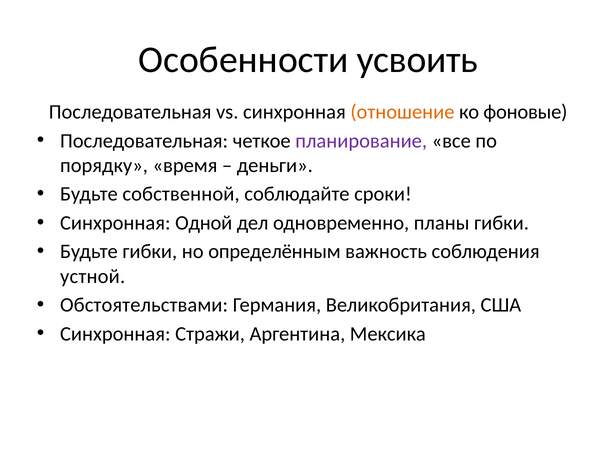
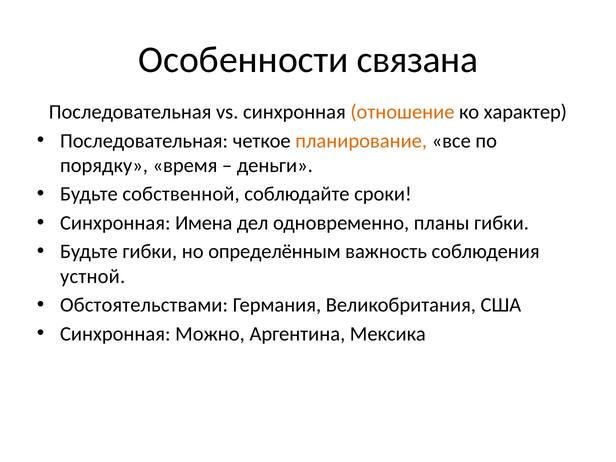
усвоить: усвоить -> связана
фоновые: фоновые -> характер
планирование colour: purple -> orange
Одной: Одной -> Имена
Стражи: Стражи -> Можно
